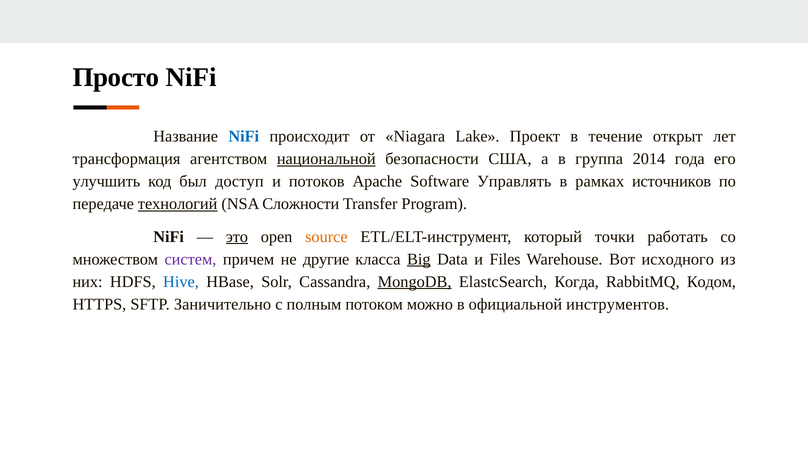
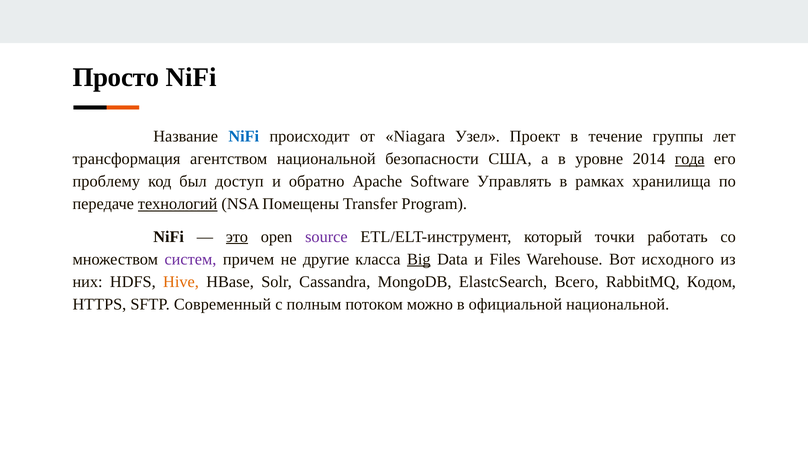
Lake: Lake -> Узел
открыт: открыт -> группы
национальной at (326, 159) underline: present -> none
группа: группа -> уровне
года underline: none -> present
улучшить: улучшить -> проблему
потоков: потоков -> обратно
источников: источников -> хранилища
Сложности: Сложности -> Помещены
source colour: orange -> purple
Hive colour: blue -> orange
MongoDB underline: present -> none
Когда: Когда -> Всего
Заничительно: Заничительно -> Современный
официальной инструментов: инструментов -> национальной
